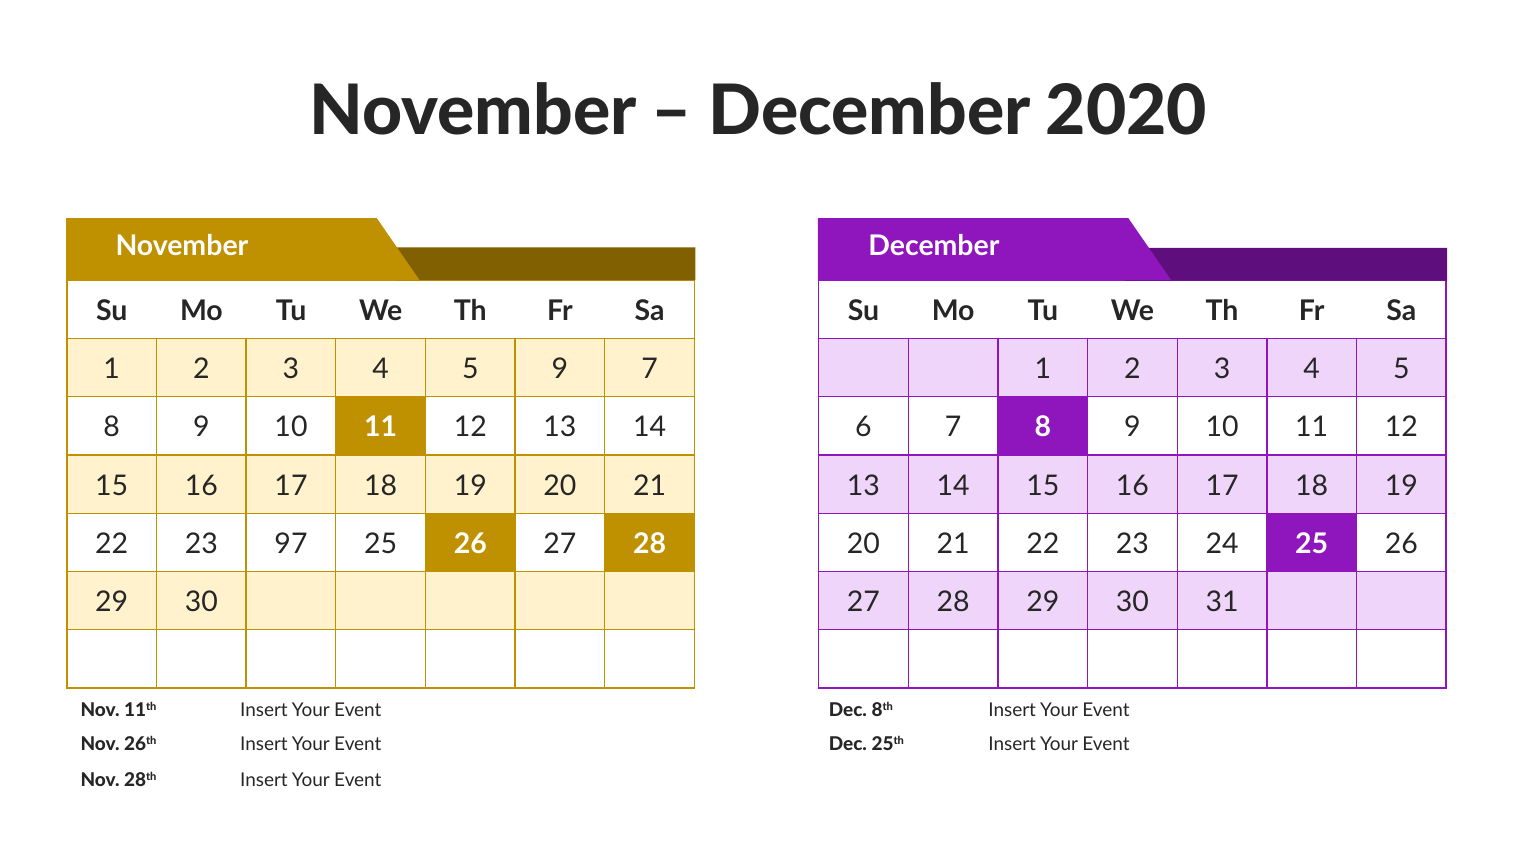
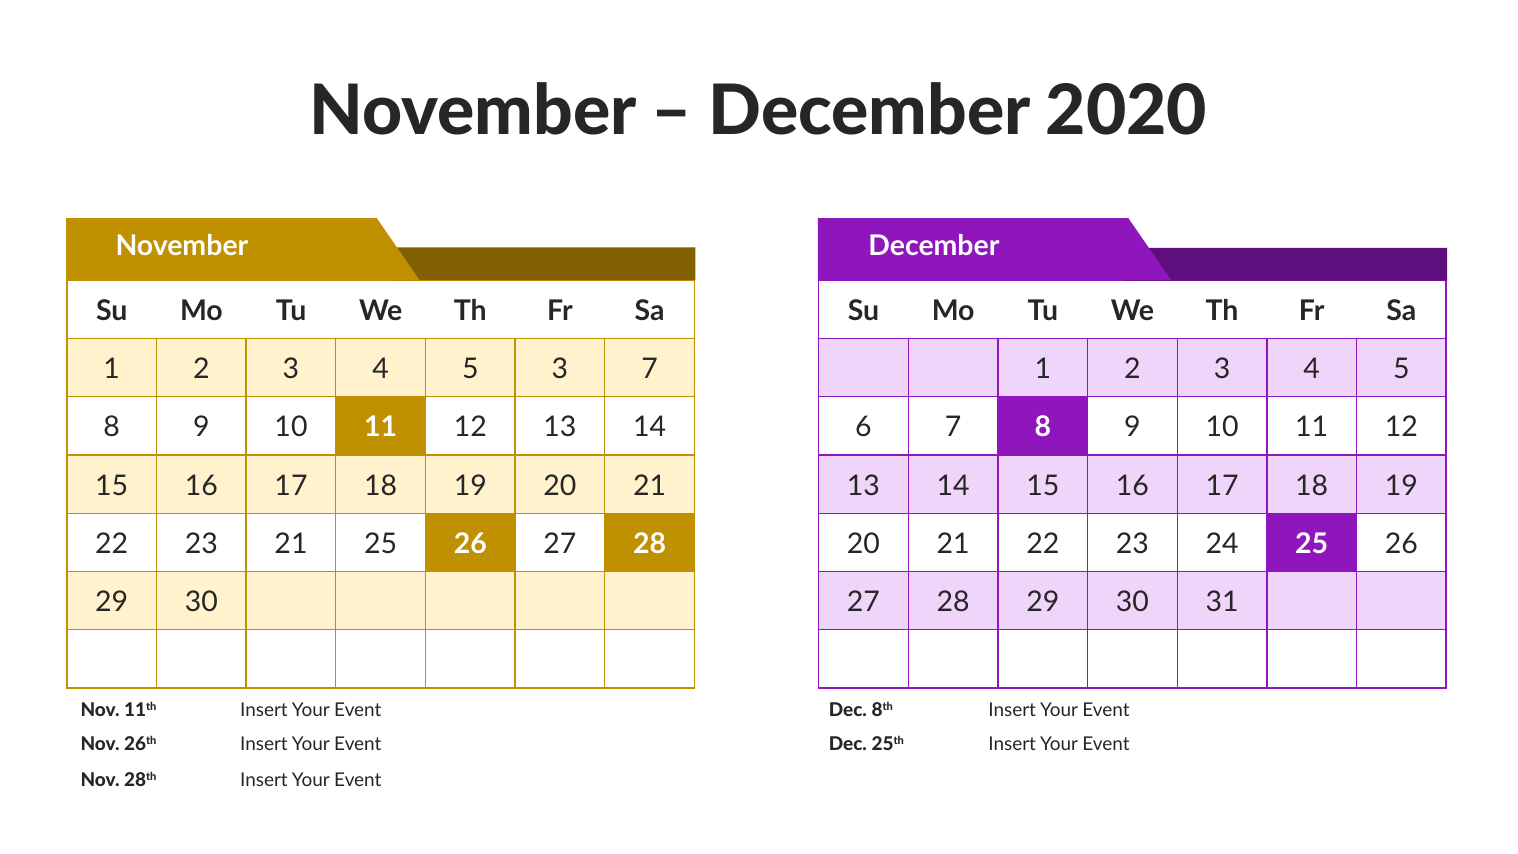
5 9: 9 -> 3
23 97: 97 -> 21
